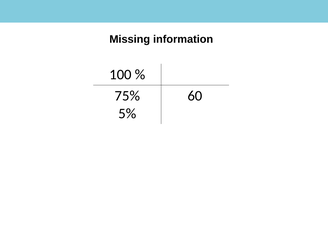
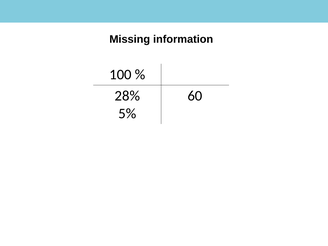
75%: 75% -> 28%
